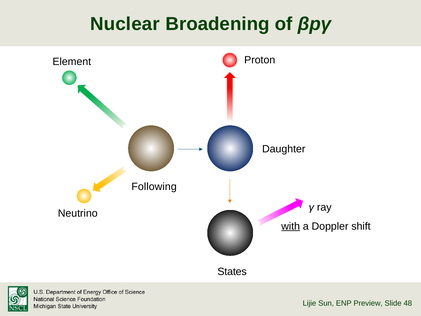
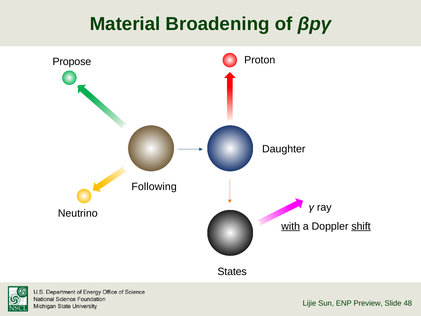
Nuclear: Nuclear -> Material
Element: Element -> Propose
shift underline: none -> present
